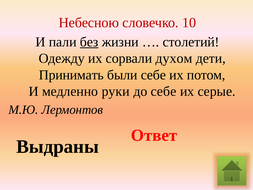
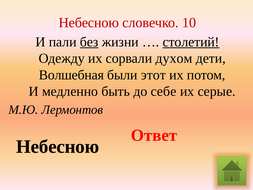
столетий underline: none -> present
Принимать: Принимать -> Волшебная
были себе: себе -> этот
руки: руки -> быть
Выдраны at (58, 146): Выдраны -> Небесною
